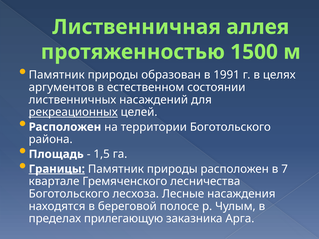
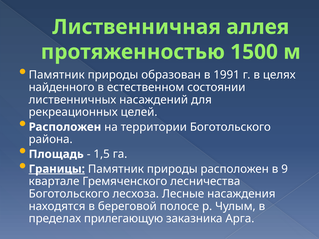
аргументов: аргументов -> найденного
рекреационных underline: present -> none
7: 7 -> 9
